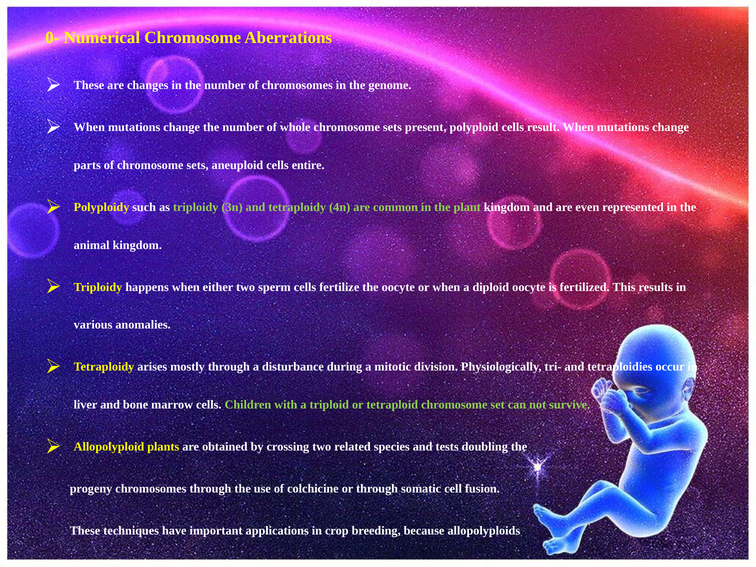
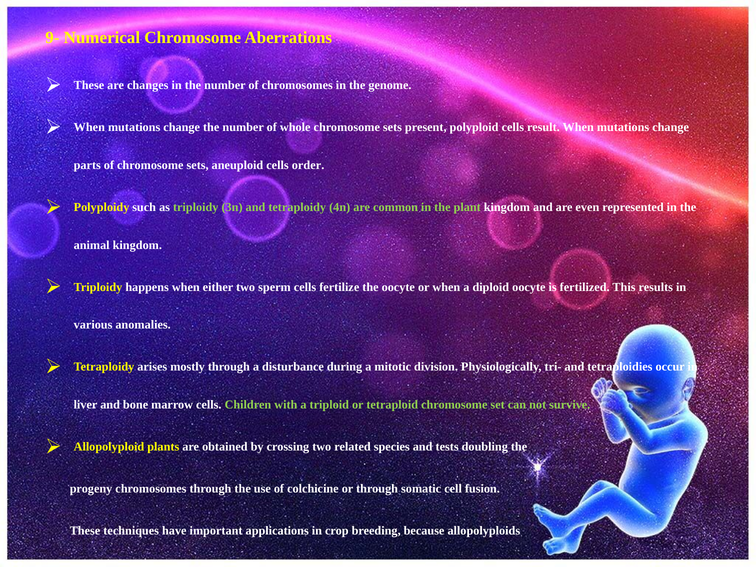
0-: 0- -> 9-
entire: entire -> order
